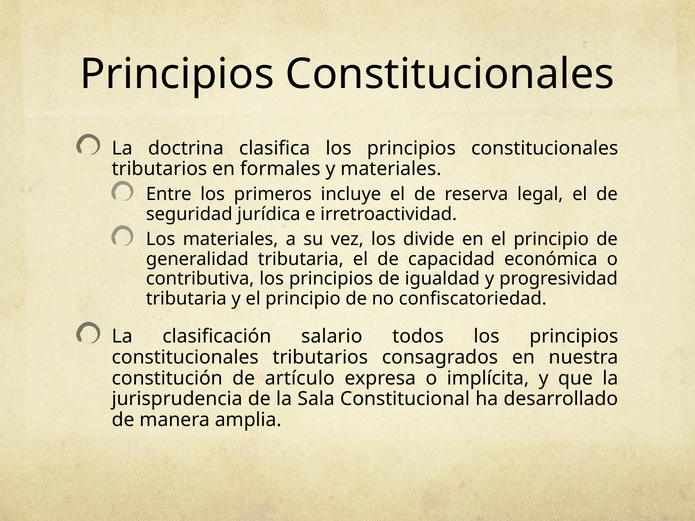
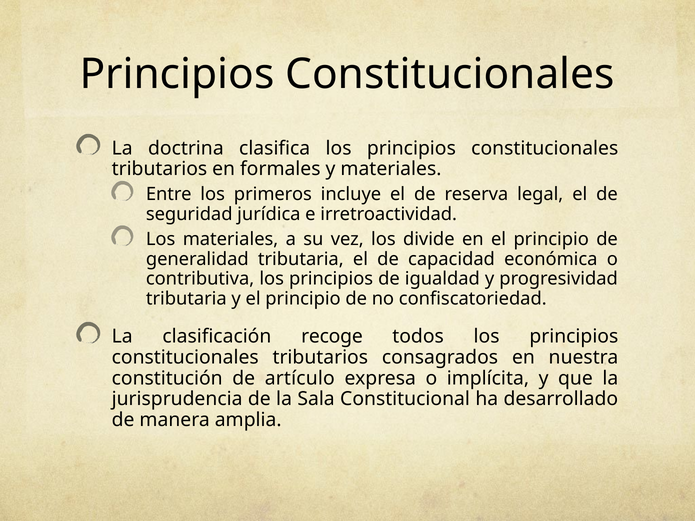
salario: salario -> recoge
